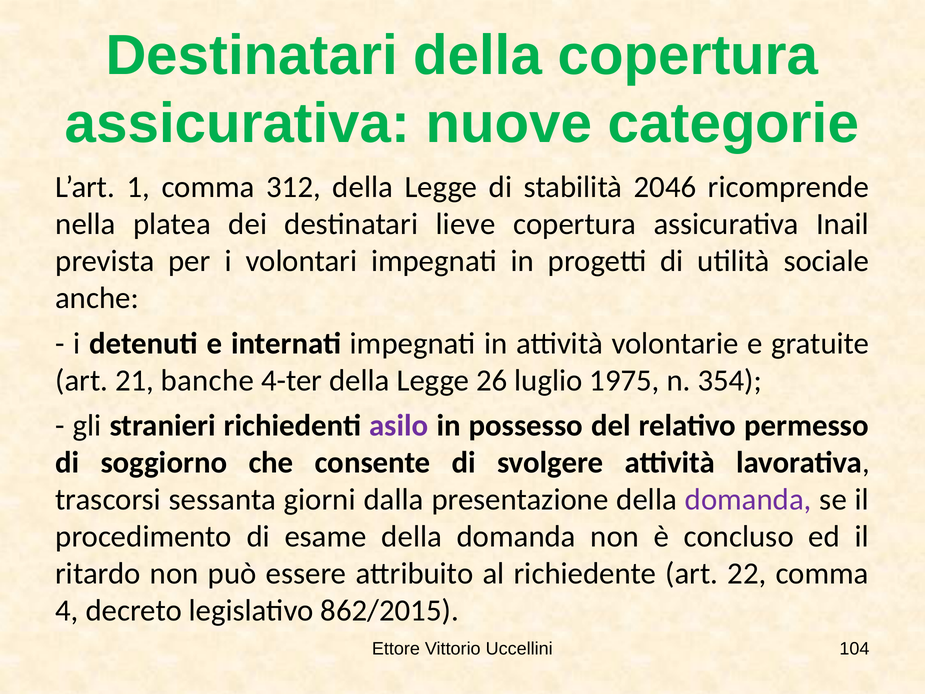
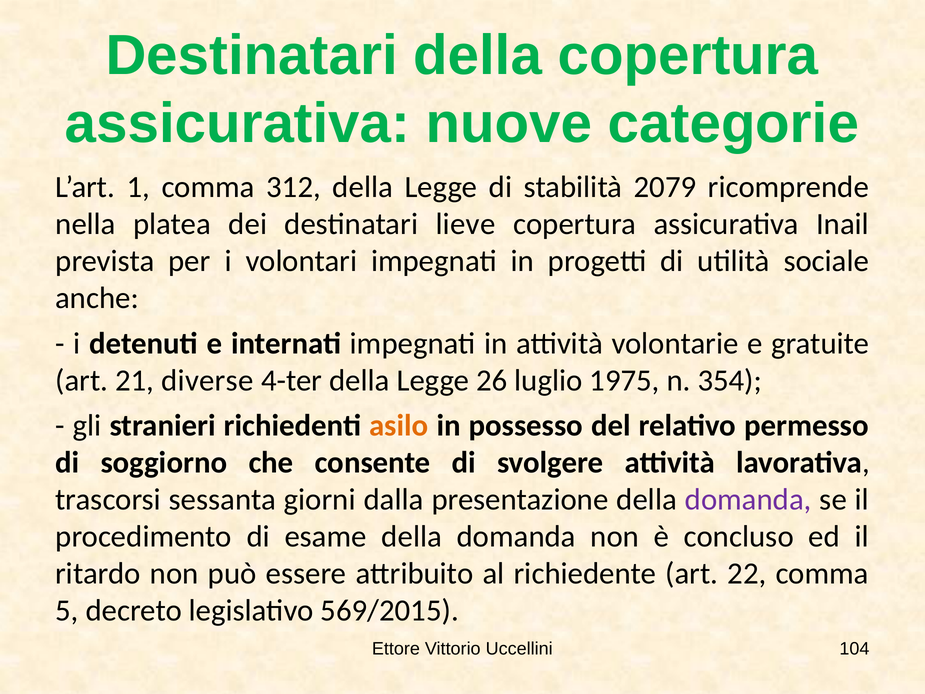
2046: 2046 -> 2079
banche: banche -> diverse
asilo colour: purple -> orange
4: 4 -> 5
862/2015: 862/2015 -> 569/2015
